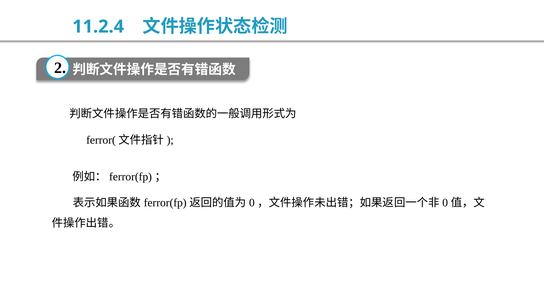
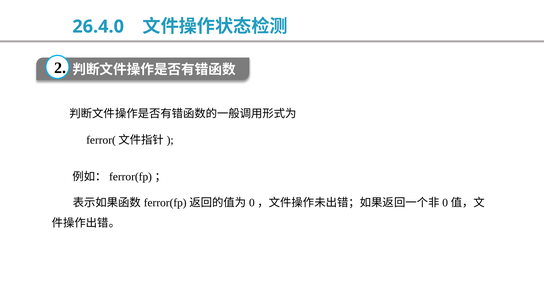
11.2.4: 11.2.4 -> 26.4.0
